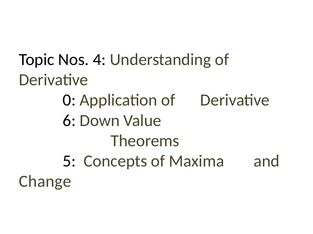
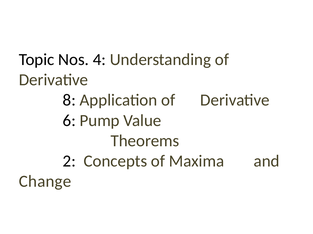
0: 0 -> 8
Down: Down -> Pump
5: 5 -> 2
